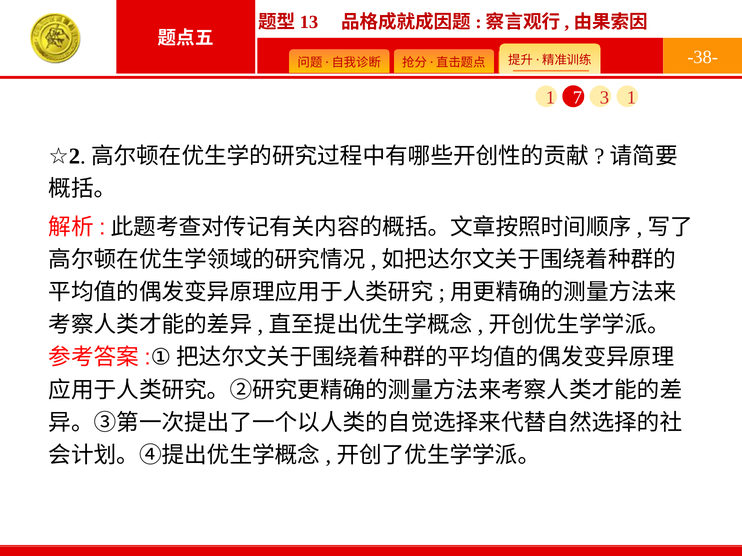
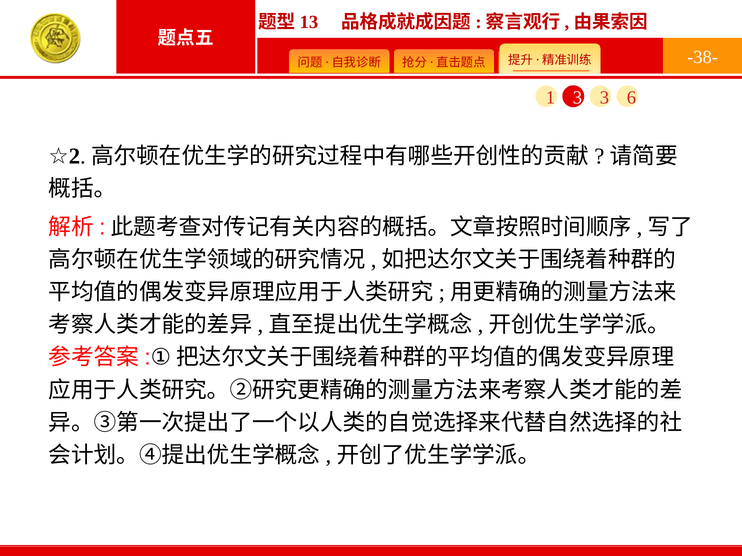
1 7: 7 -> 3
3 1: 1 -> 6
